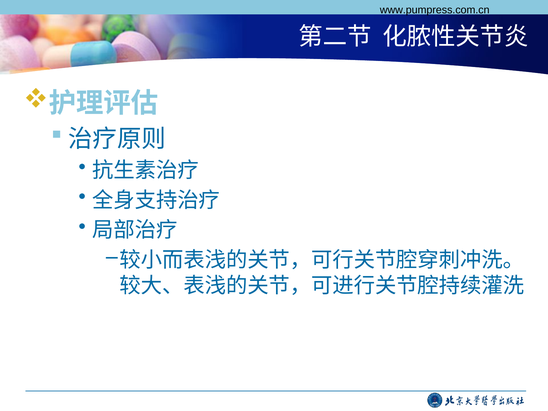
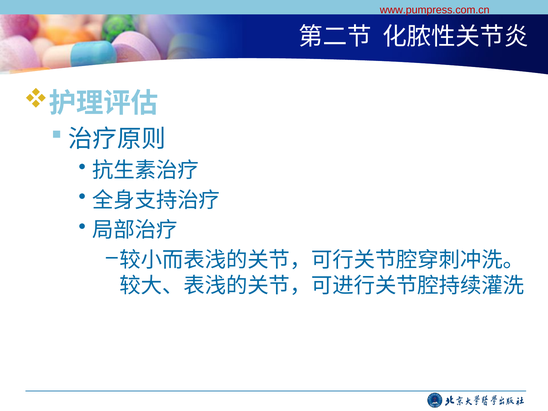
www.pumpress.com.cn colour: black -> red
